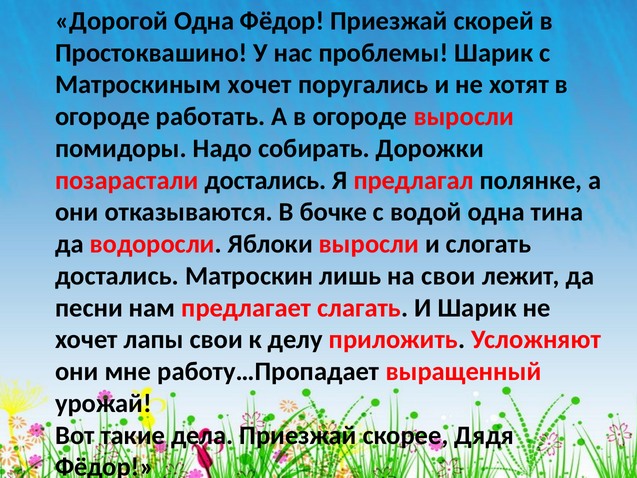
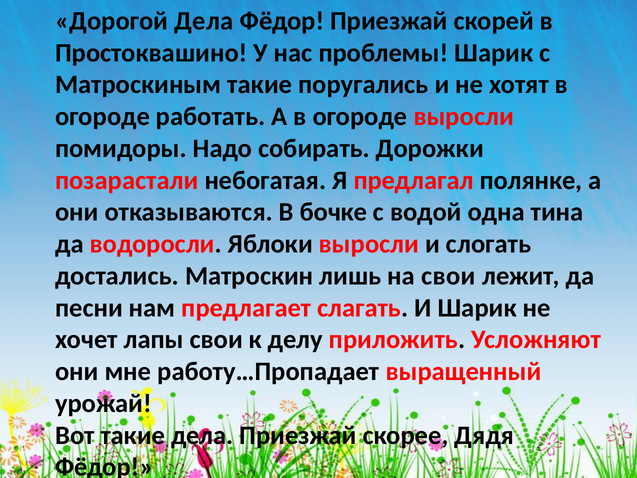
Дорогой Одна: Одна -> Дела
Матроскиным хочет: хочет -> такие
позарастали достались: достались -> небогатая
